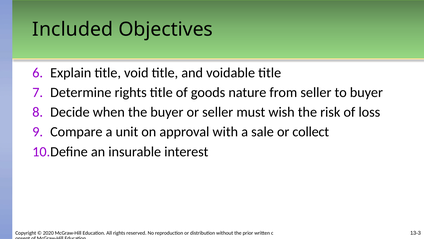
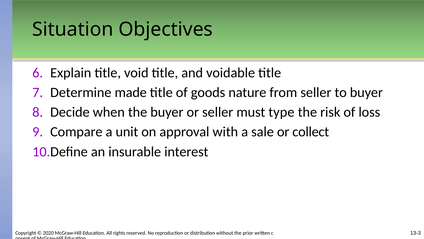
Included: Included -> Situation
Determine rights: rights -> made
wish: wish -> type
